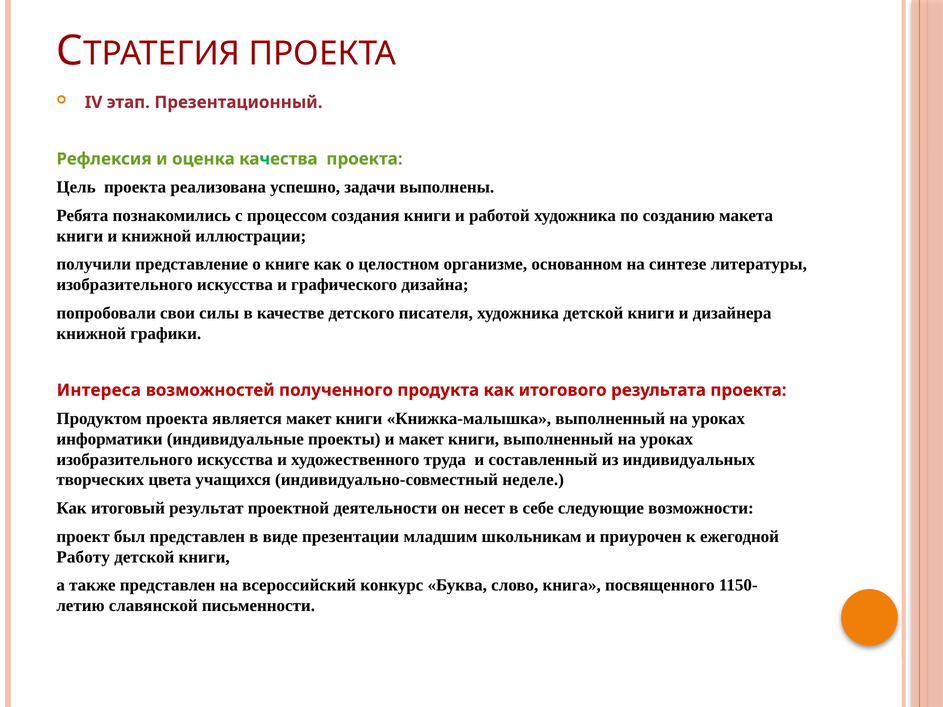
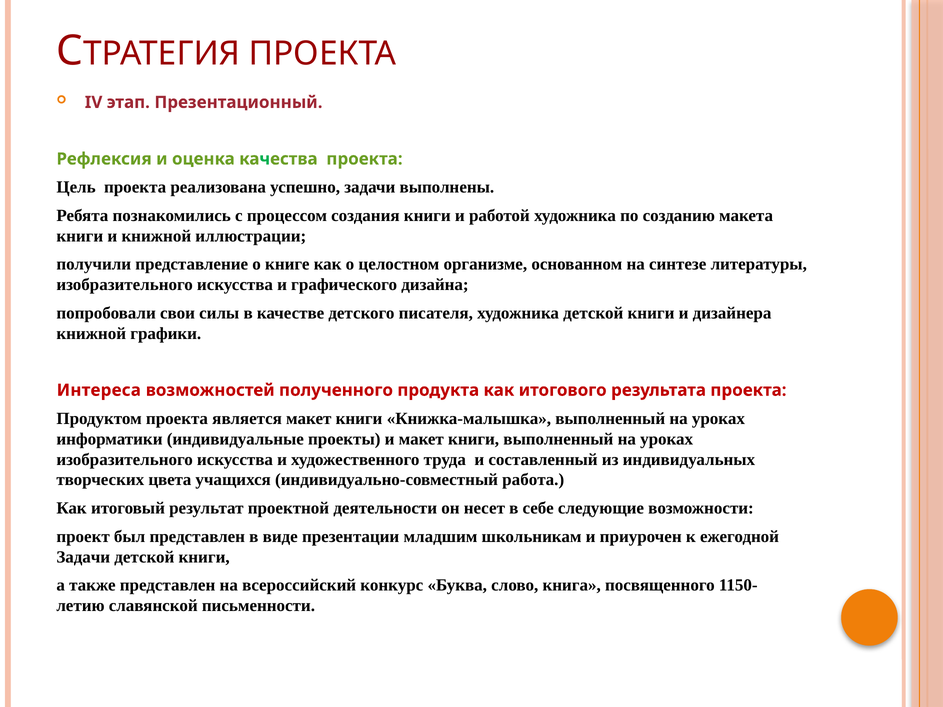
неделе: неделе -> работа
Работу at (83, 557): Работу -> Задачи
